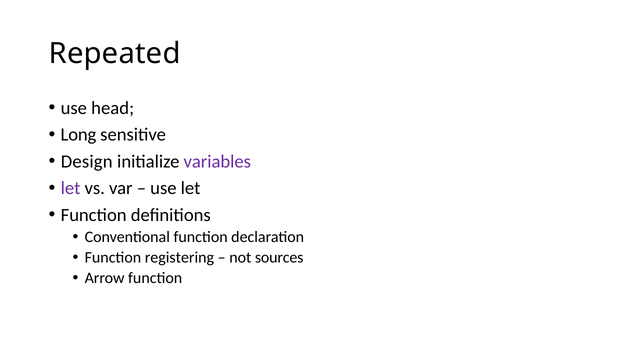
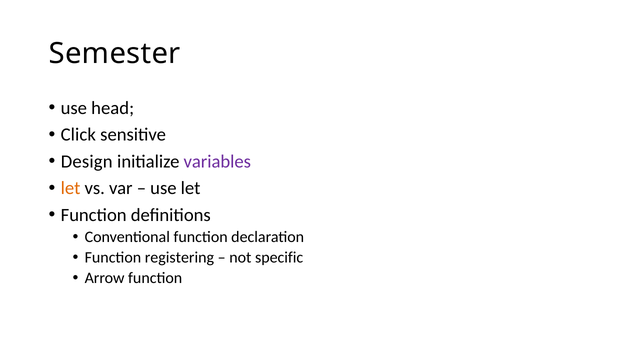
Repeated: Repeated -> Semester
Long: Long -> Click
let at (71, 188) colour: purple -> orange
sources: sources -> specific
